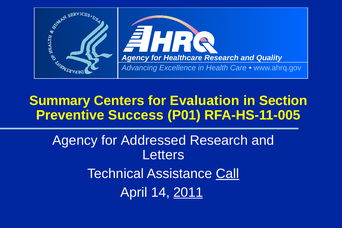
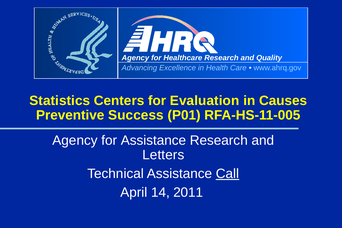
Summary: Summary -> Statistics
Section: Section -> Causes
for Addressed: Addressed -> Assistance
2011 underline: present -> none
